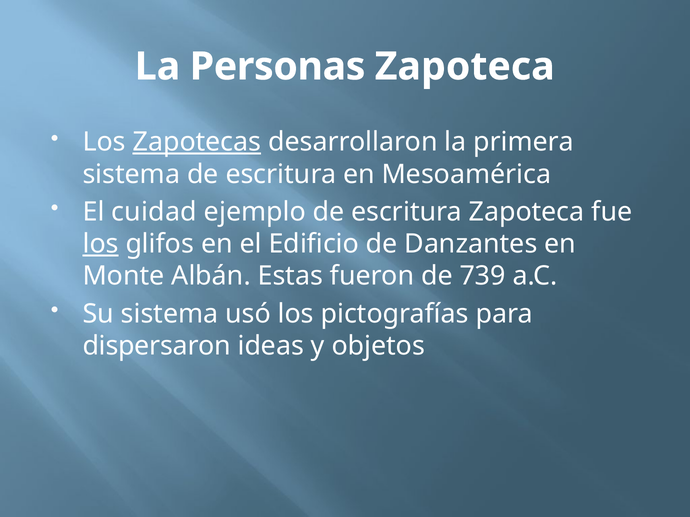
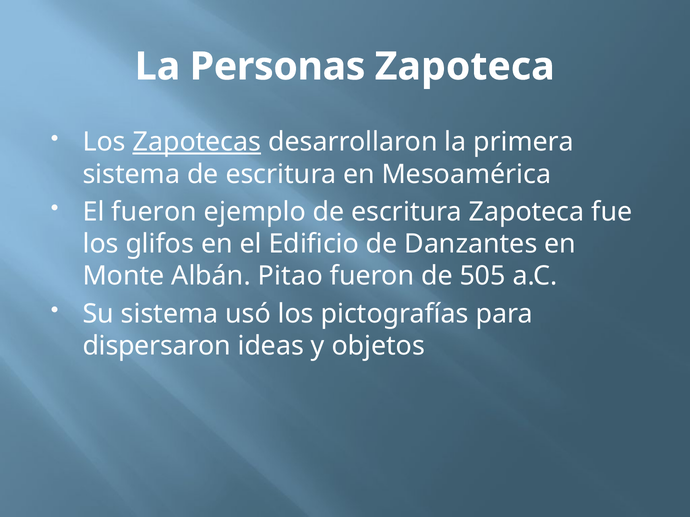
El cuidad: cuidad -> fueron
los at (101, 244) underline: present -> none
Estas: Estas -> Pitao
739: 739 -> 505
